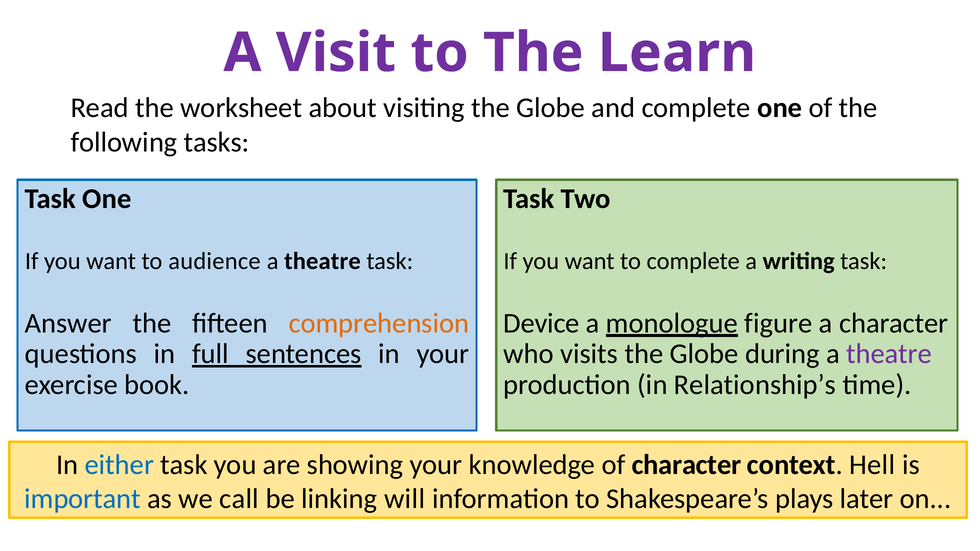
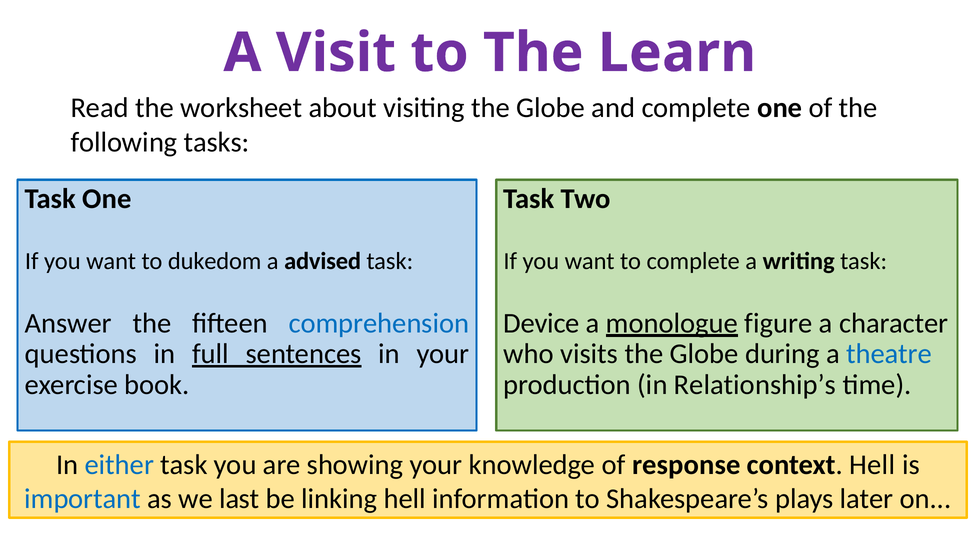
audience: audience -> dukedom
theatre at (322, 261): theatre -> advised
comprehension colour: orange -> blue
theatre at (889, 354) colour: purple -> blue
of character: character -> response
call: call -> last
linking will: will -> hell
